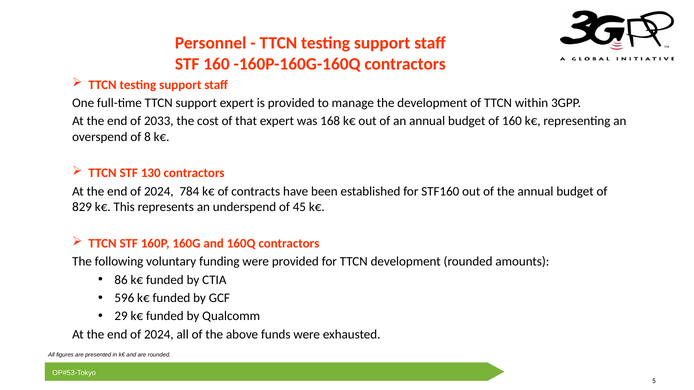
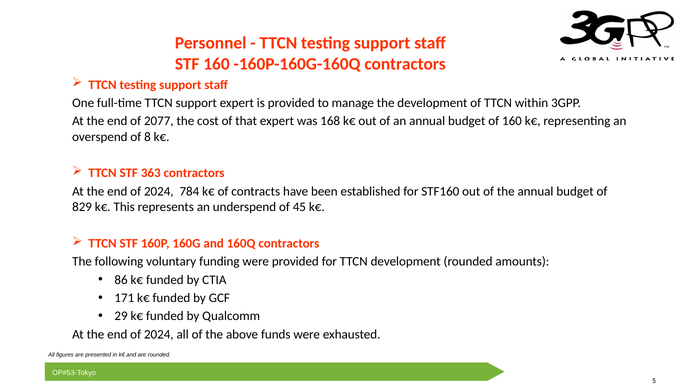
2033: 2033 -> 2077
130: 130 -> 363
596: 596 -> 171
